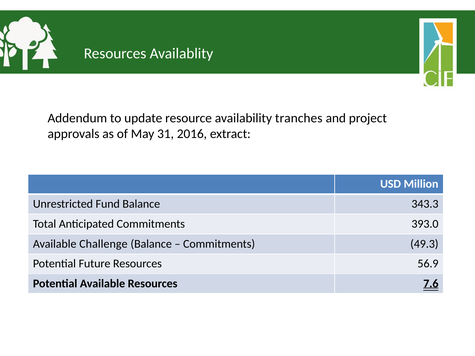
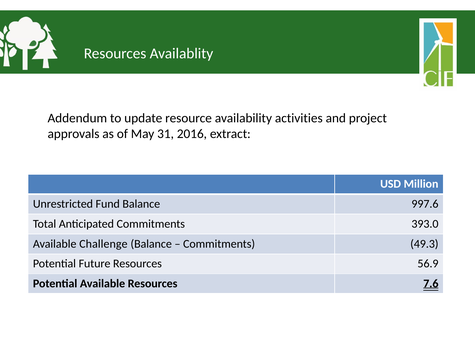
tranches: tranches -> activities
343.3: 343.3 -> 997.6
